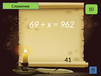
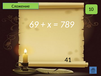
962: 962 -> 789
